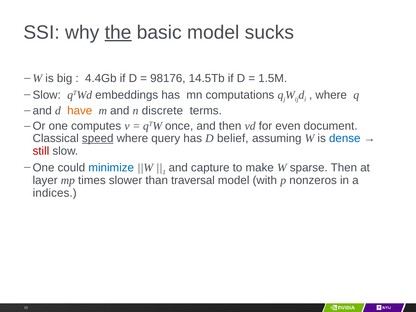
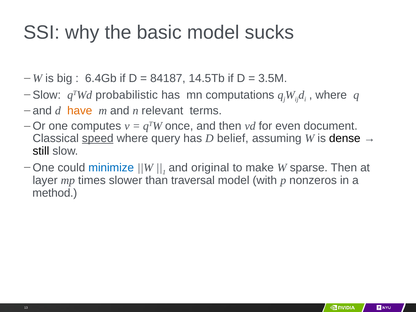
the underline: present -> none
4.4Gb: 4.4Gb -> 6.4Gb
98176: 98176 -> 84187
1.5M: 1.5M -> 3.5M
embeddings: embeddings -> probabilistic
discrete: discrete -> relevant
dense colour: blue -> black
still colour: red -> black
capture: capture -> original
indices: indices -> method
